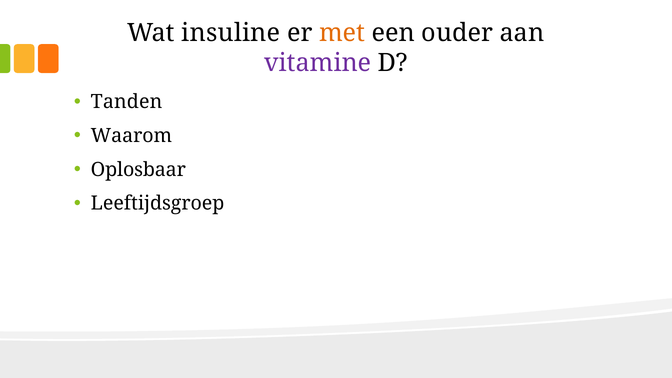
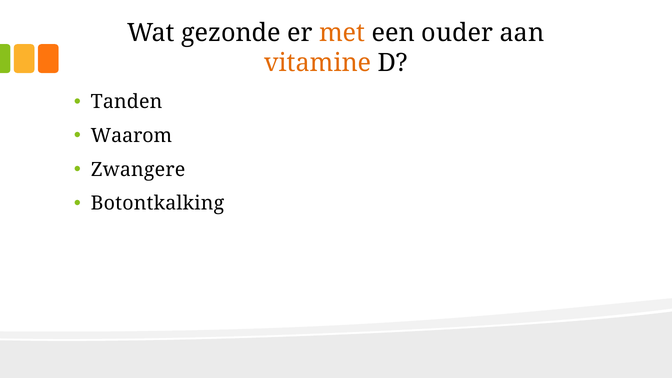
insuline: insuline -> gezonde
vitamine colour: purple -> orange
Oplosbaar: Oplosbaar -> Zwangere
Leeftijdsgroep: Leeftijdsgroep -> Botontkalking
